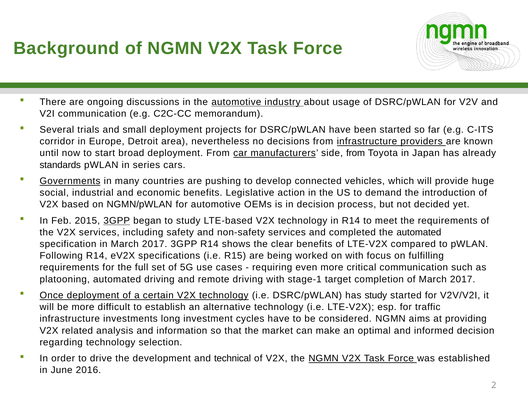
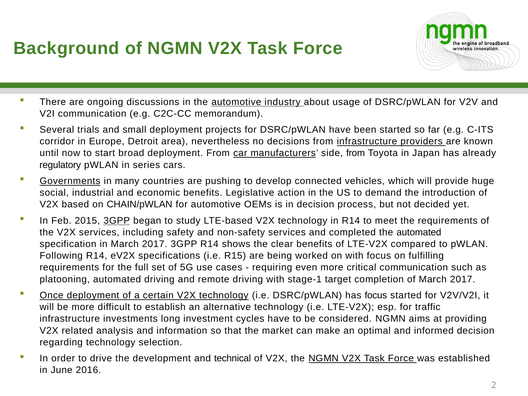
standards: standards -> regulatory
NGMN/pWLAN: NGMN/pWLAN -> CHAIN/pWLAN
has study: study -> focus
